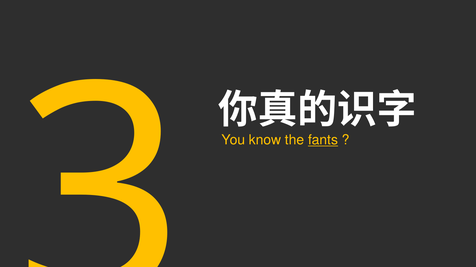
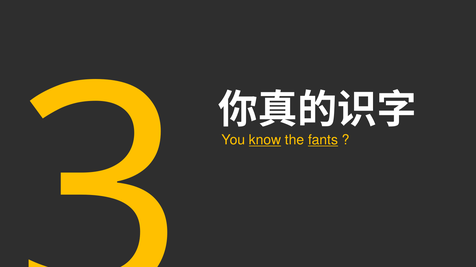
know underline: none -> present
